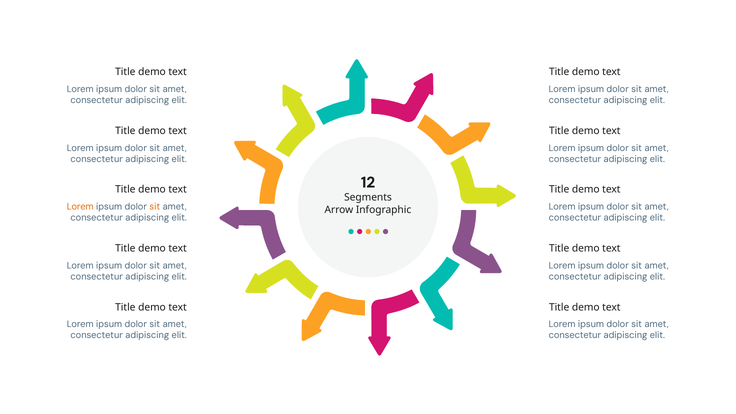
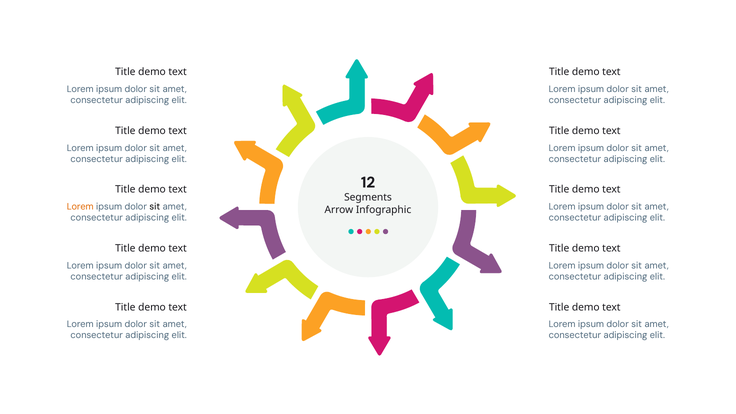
sit at (155, 207) colour: orange -> black
